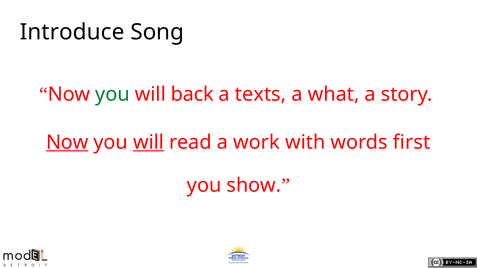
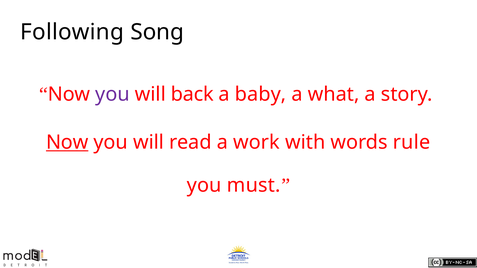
Introduce: Introduce -> Following
you at (112, 94) colour: green -> purple
texts: texts -> baby
will at (149, 143) underline: present -> none
first: first -> rule
show: show -> must
